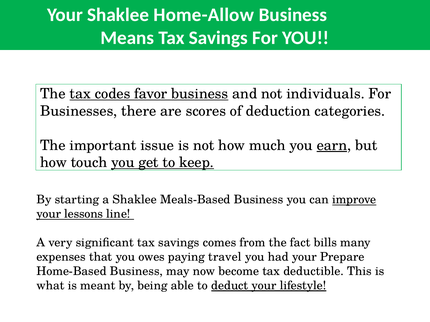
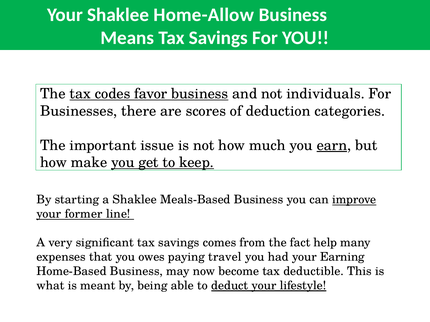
touch: touch -> make
lessons: lessons -> former
bills: bills -> help
Prepare: Prepare -> Earning
